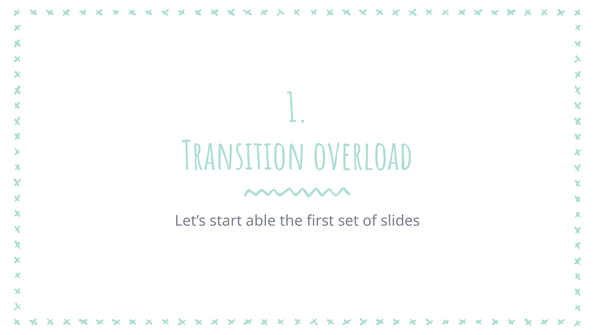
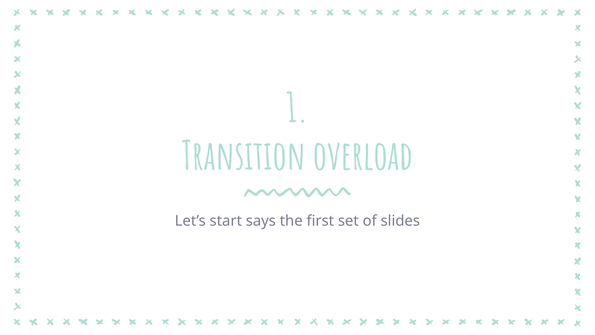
able: able -> says
